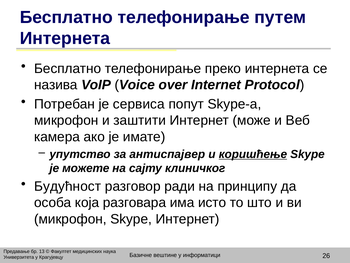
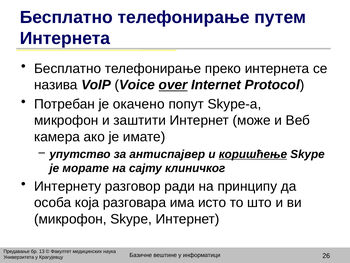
over underline: none -> present
сервиса: сервиса -> окачено
можете: можете -> морате
Будућност: Будућност -> Интернету
